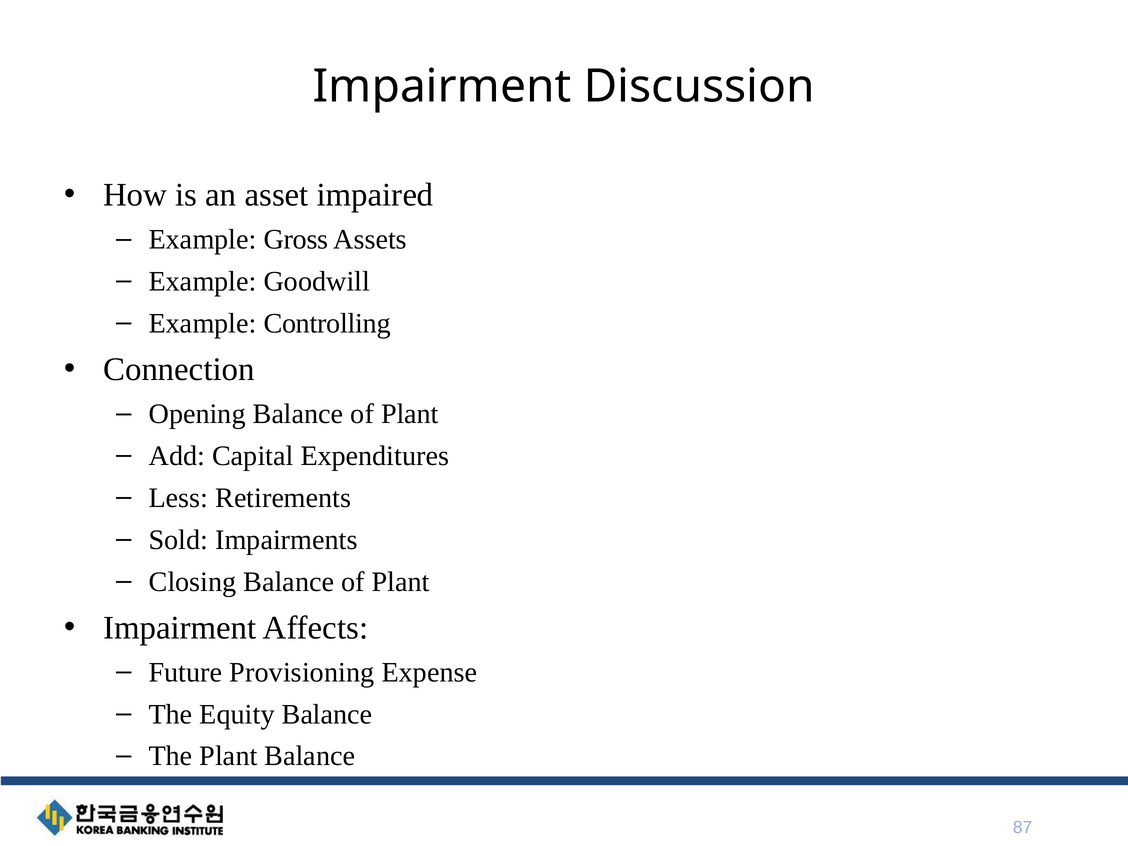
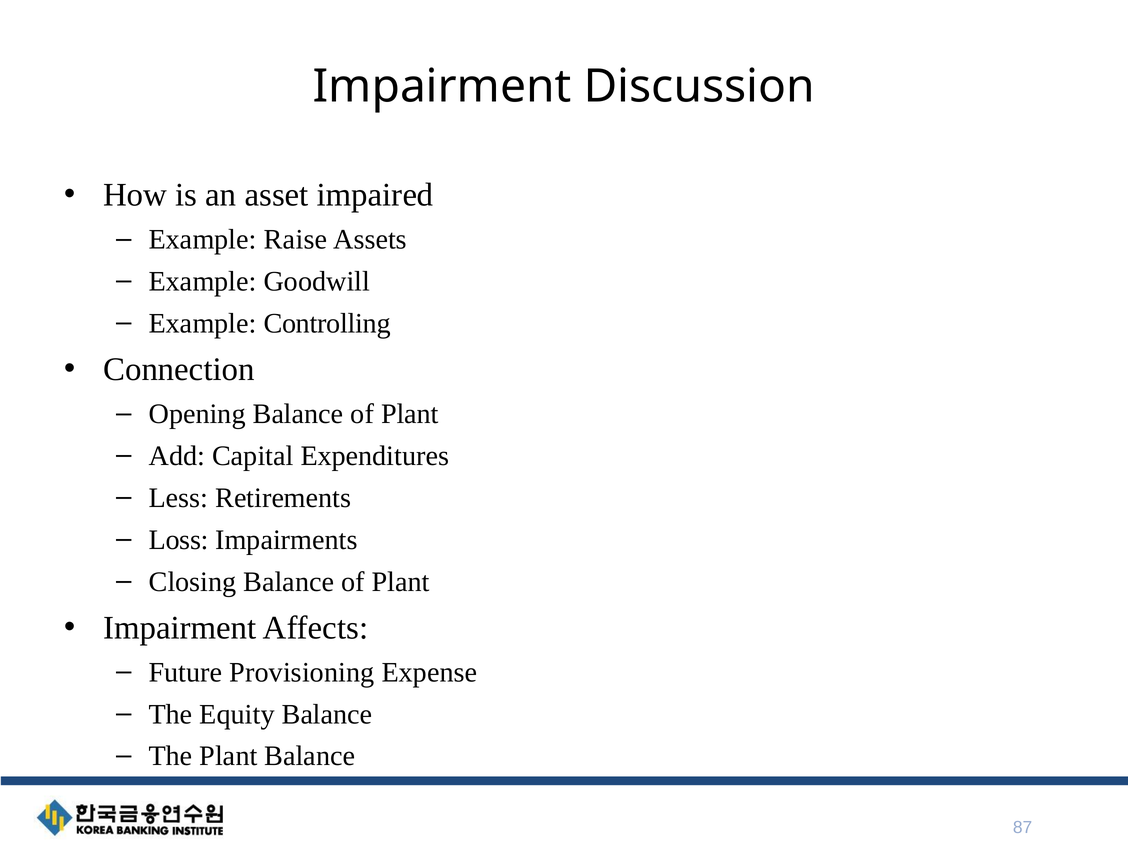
Gross: Gross -> Raise
Sold: Sold -> Loss
